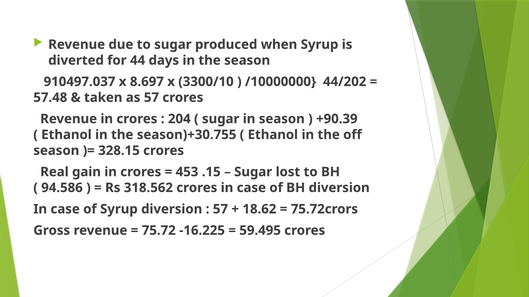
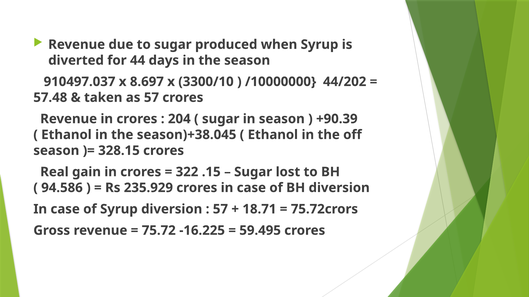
season)+30.755: season)+30.755 -> season)+38.045
453: 453 -> 322
318.562: 318.562 -> 235.929
18.62: 18.62 -> 18.71
